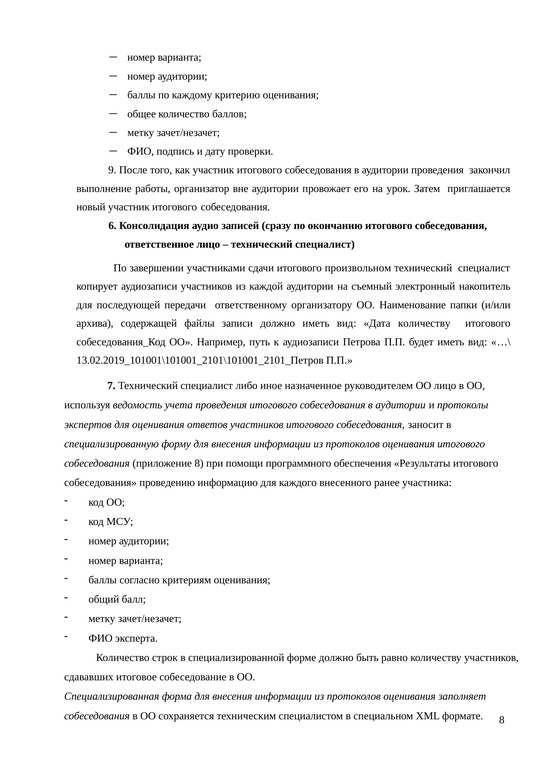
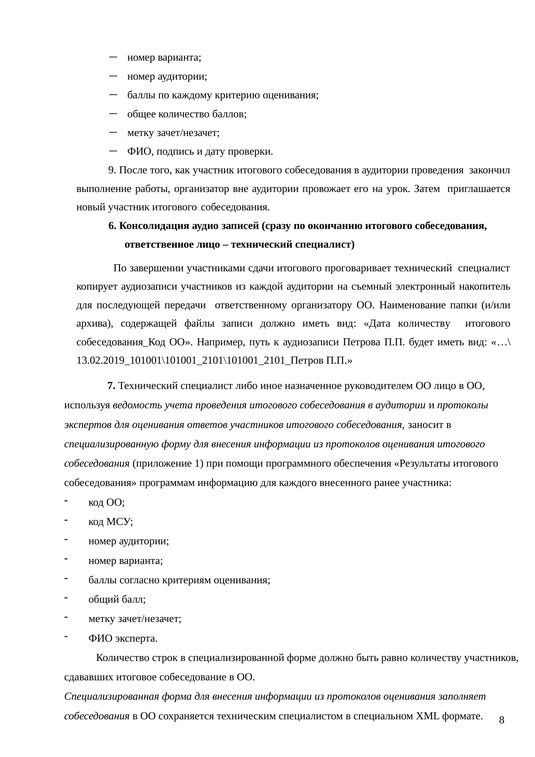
произвольном: произвольном -> проговаривает
приложение 8: 8 -> 1
проведению: проведению -> программам
